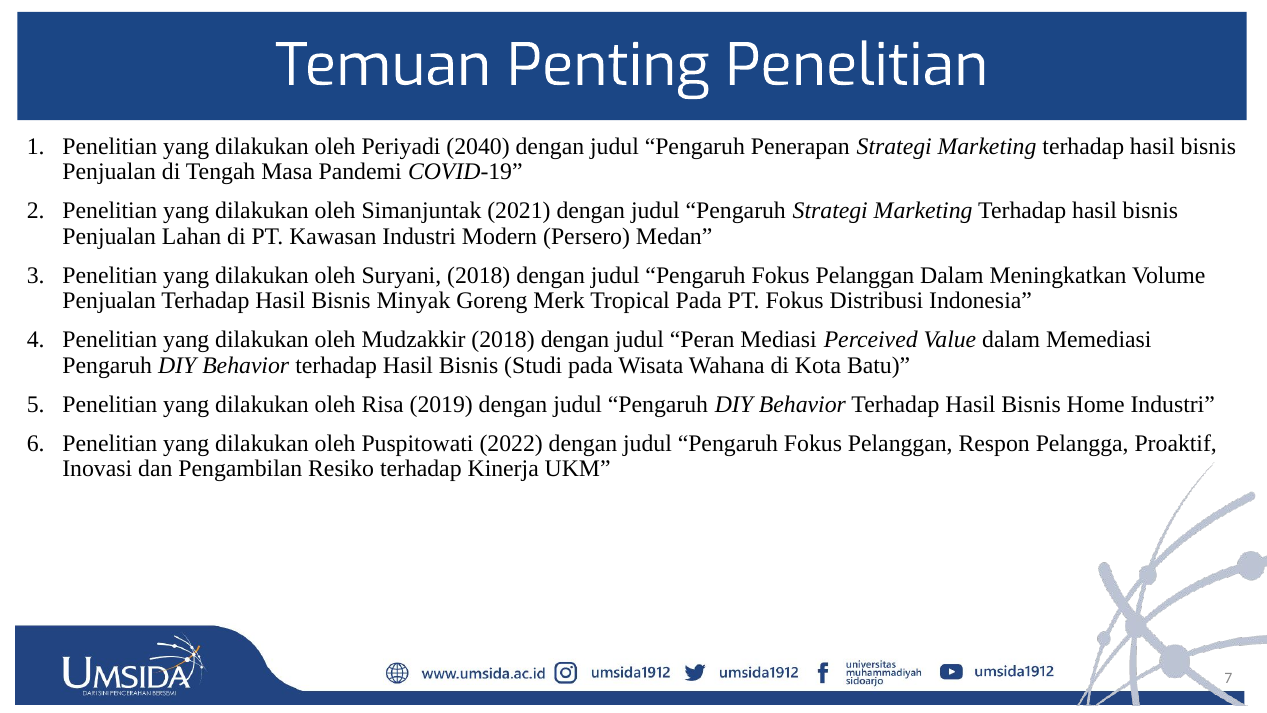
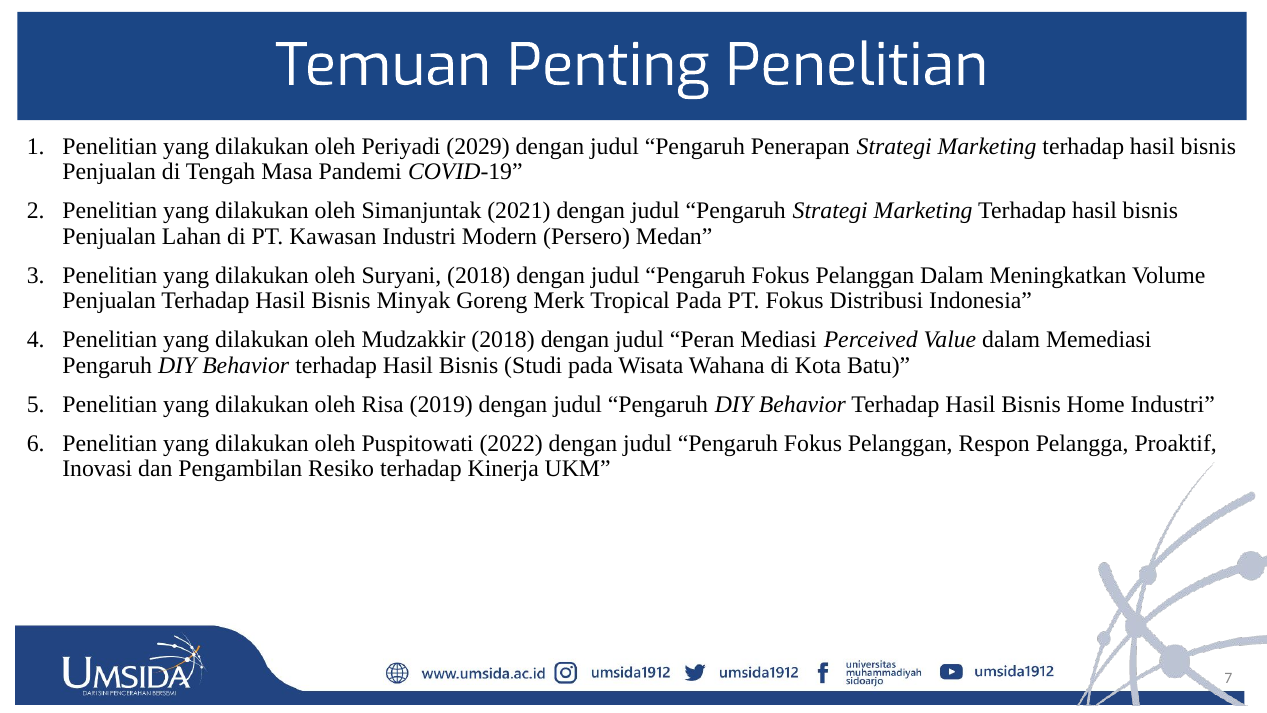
2040: 2040 -> 2029
